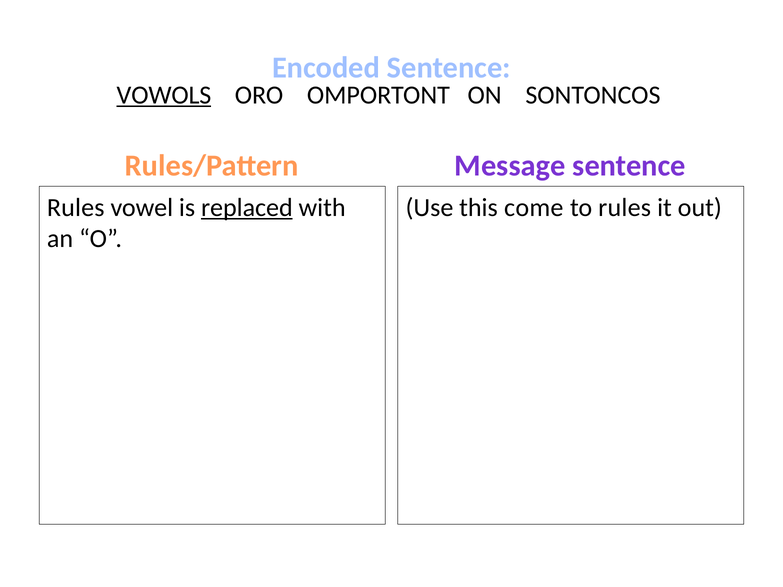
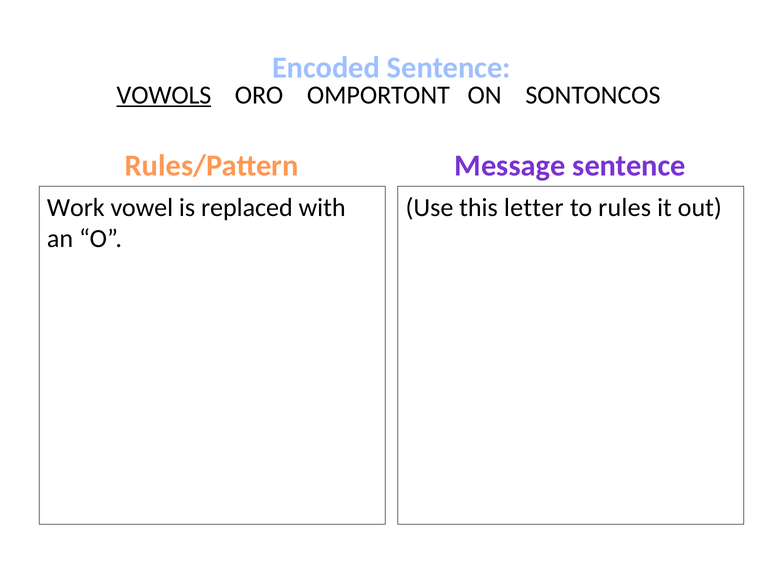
Rules at (76, 208): Rules -> Work
replaced underline: present -> none
come: come -> letter
